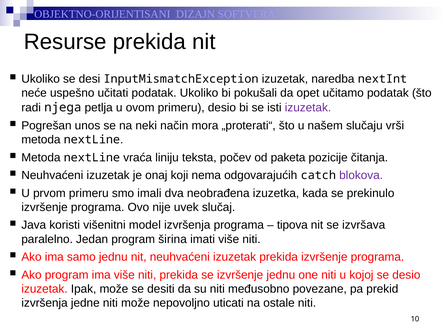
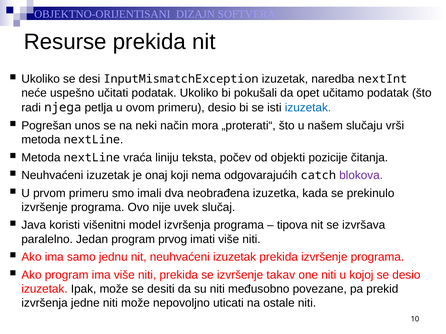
izuzetak at (308, 108) colour: purple -> blue
paketa: paketa -> objekti
širina: širina -> prvog
izvršenje jednu: jednu -> takav
